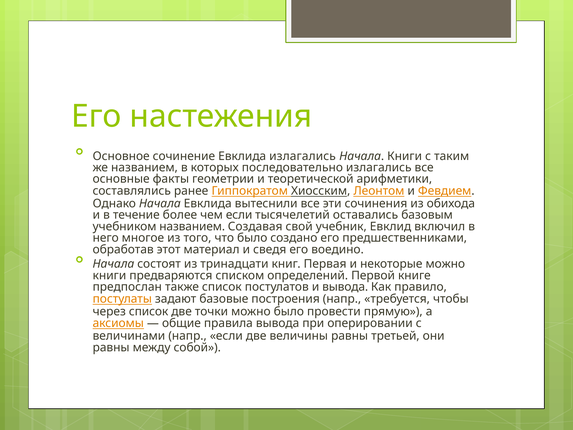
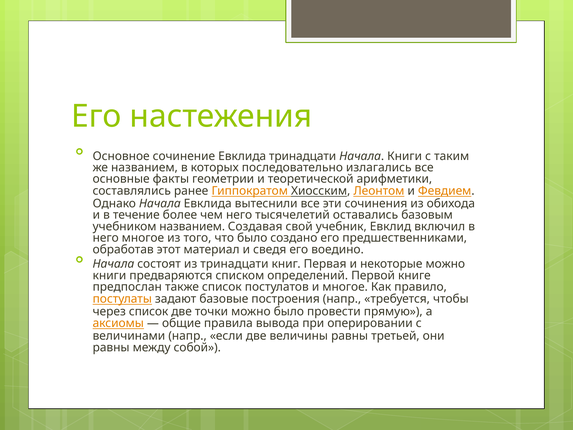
Евклида излагались: излагались -> тринадцати
чем если: если -> него
и вывода: вывода -> многое
